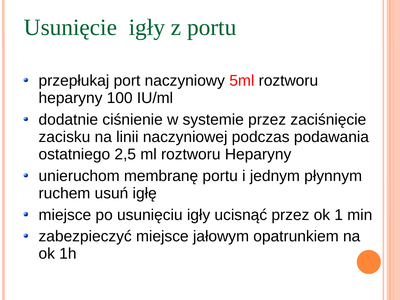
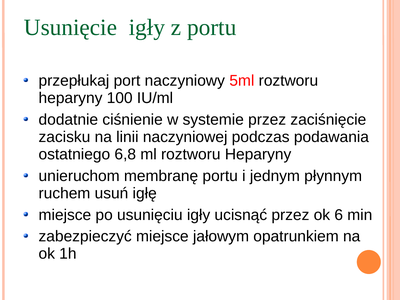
2,5: 2,5 -> 6,8
1: 1 -> 6
